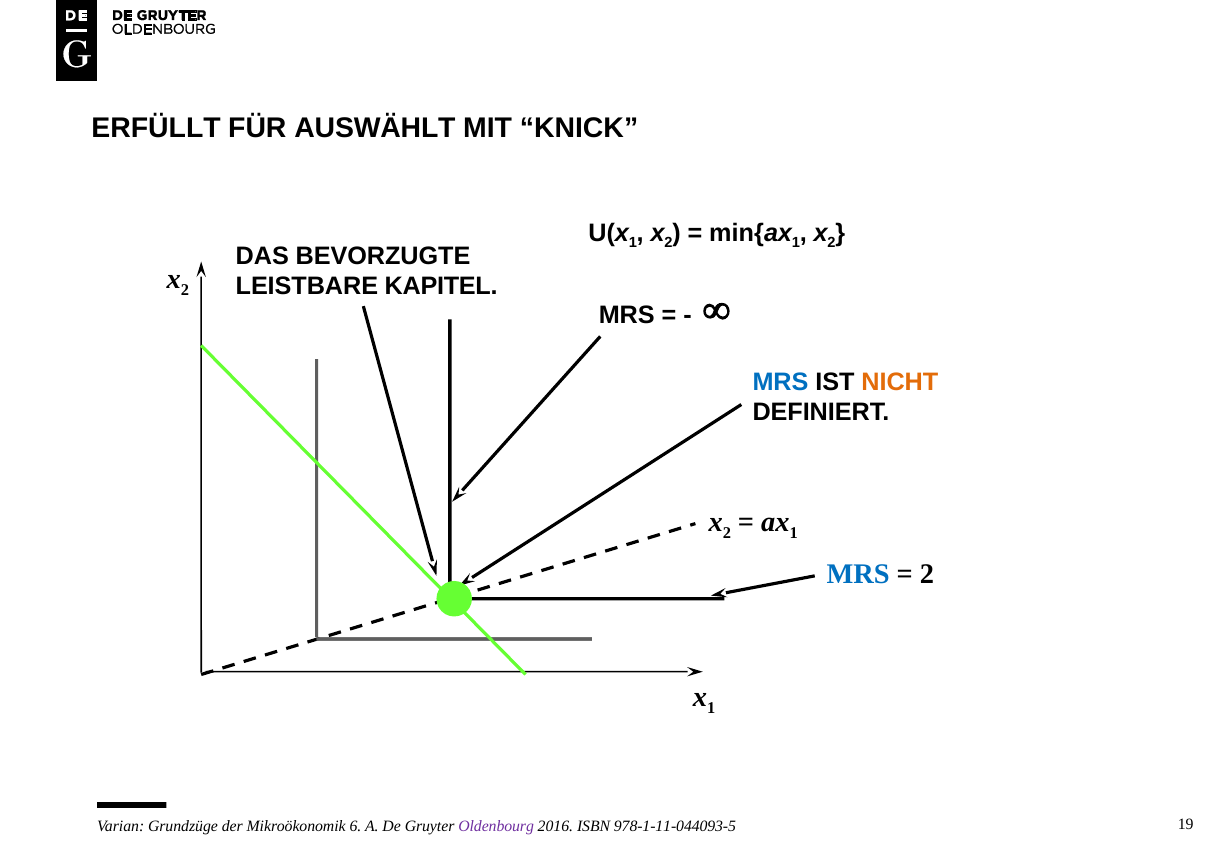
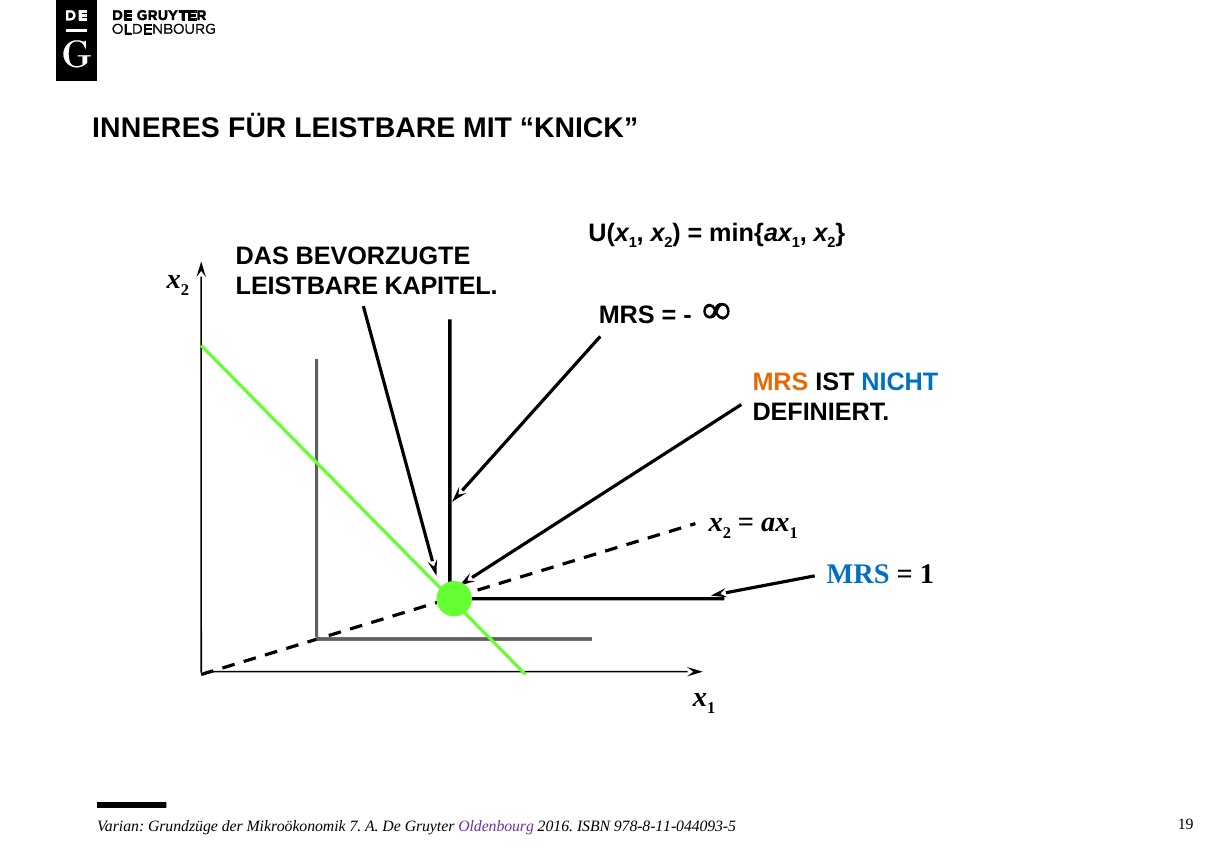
ERFÜLLT: ERFÜLLT -> INNERES
FÜR AUSWÄHLT: AUSWÄHLT -> LEISTBARE
MRS at (780, 382) colour: blue -> orange
NICHT colour: orange -> blue
2 at (927, 574): 2 -> 1
6: 6 -> 7
978-1-11-044093-5: 978-1-11-044093-5 -> 978-8-11-044093-5
